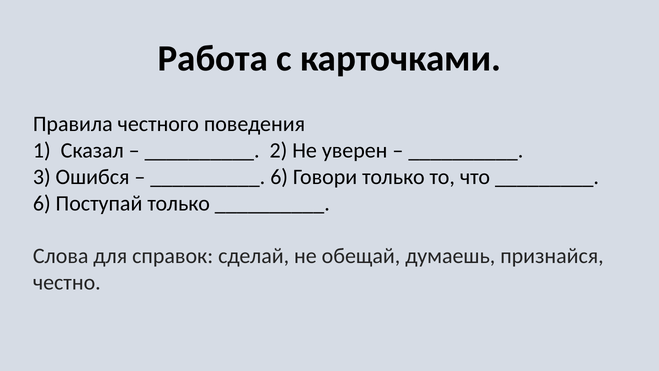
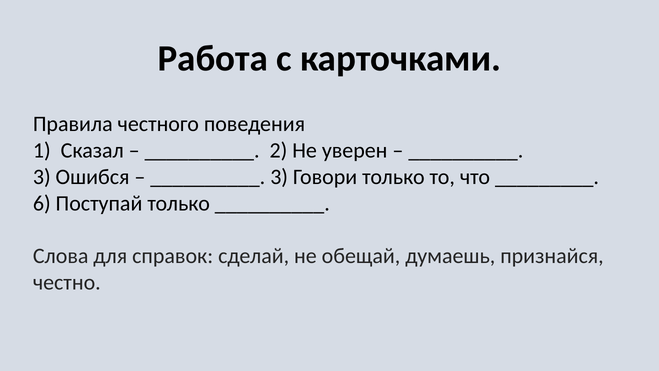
6 at (279, 177): 6 -> 3
